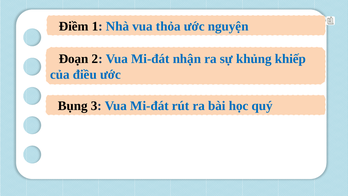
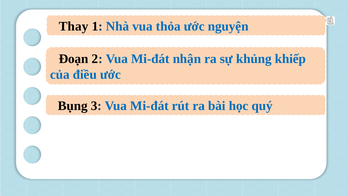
Điềm: Điềm -> Thay
